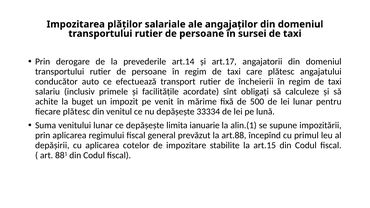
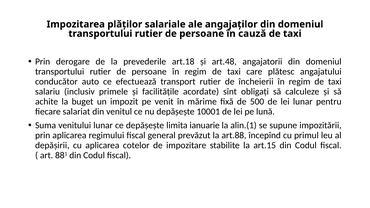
sursei: sursei -> cauză
art.14: art.14 -> art.18
art.17: art.17 -> art.48
fiecare plătesc: plătesc -> salariat
33334: 33334 -> 10001
